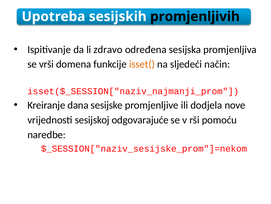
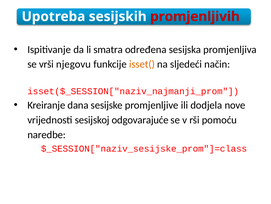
promjenljivih colour: black -> red
zdravo: zdravo -> smatra
domena: domena -> njegovu
$_SESSION["naziv_sesijske_prom"]=nekom: $_SESSION["naziv_sesijske_prom"]=nekom -> $_SESSION["naziv_sesijske_prom"]=class
